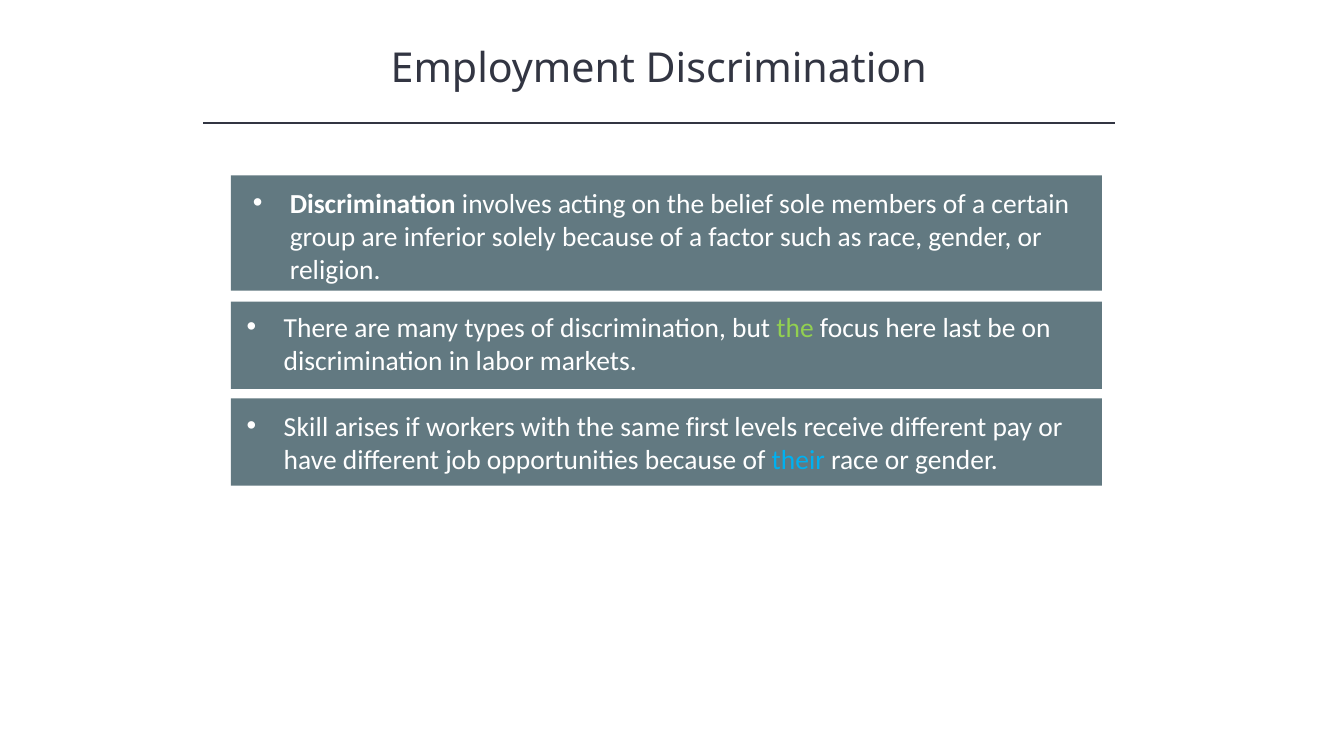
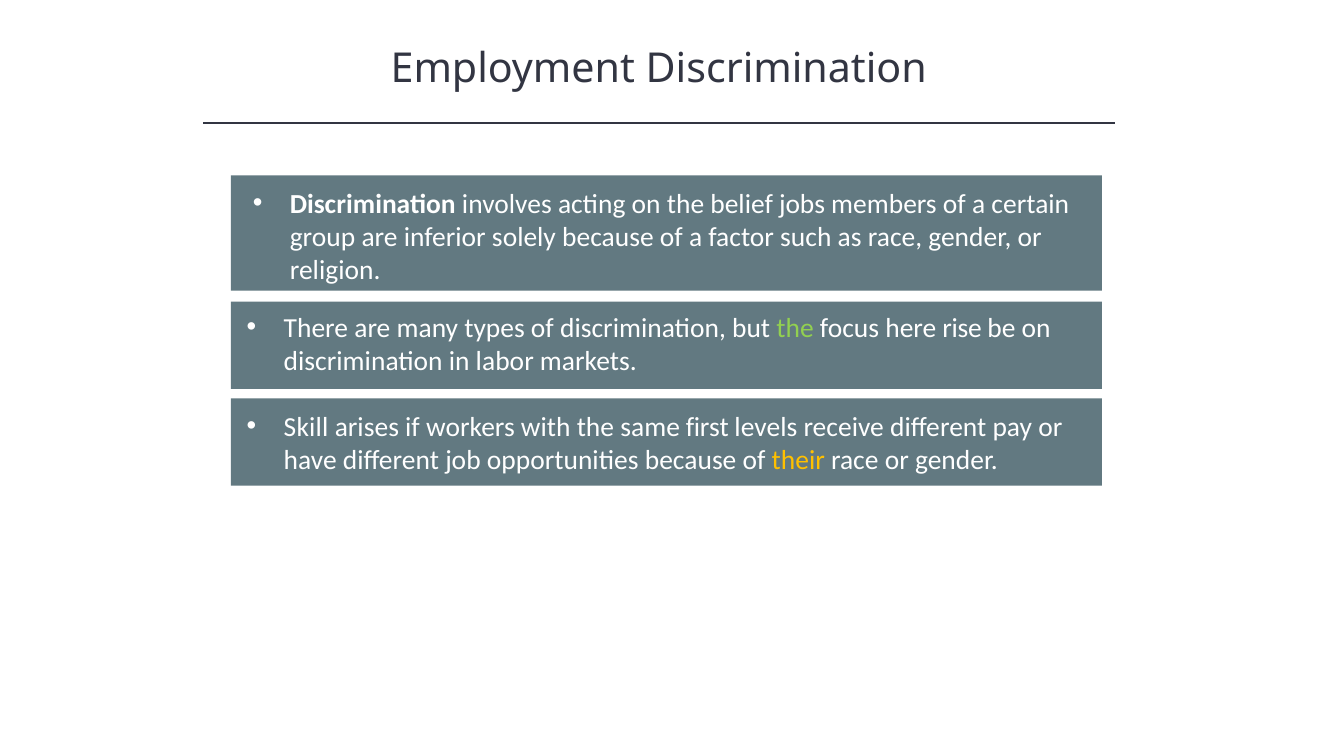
sole: sole -> jobs
last: last -> rise
their colour: light blue -> yellow
